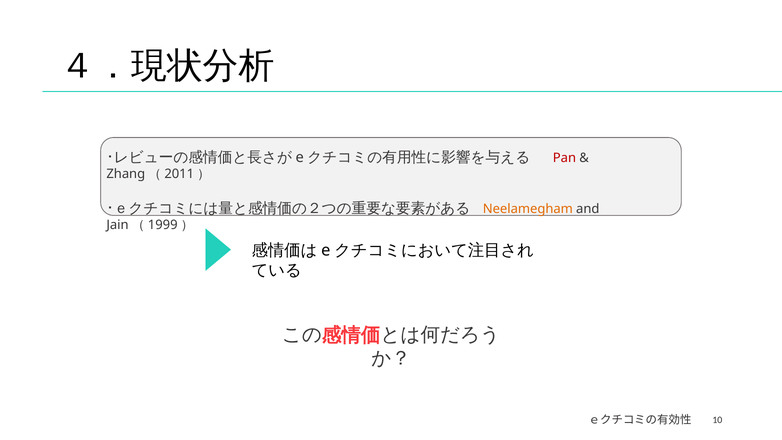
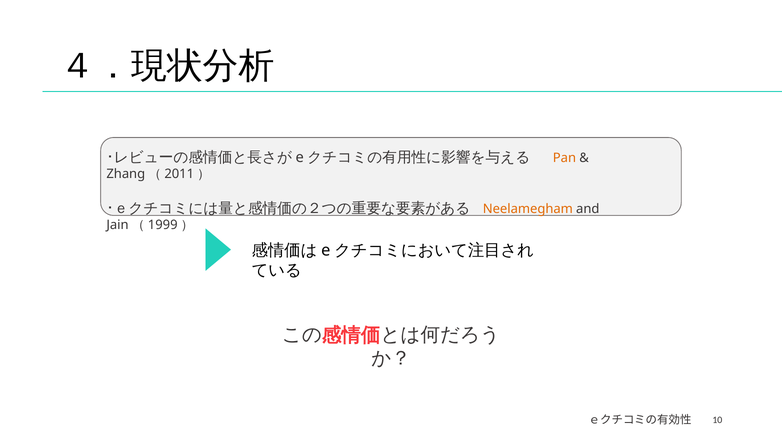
Pan colour: red -> orange
